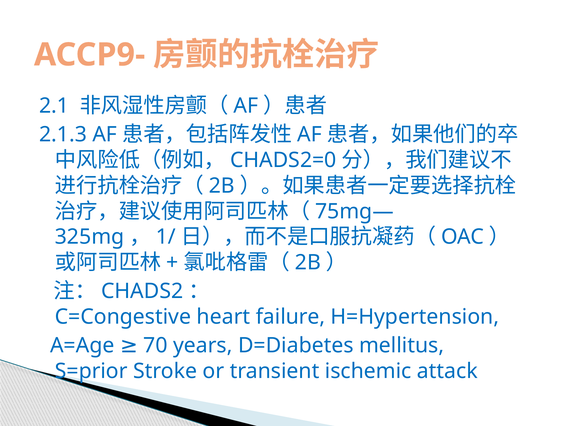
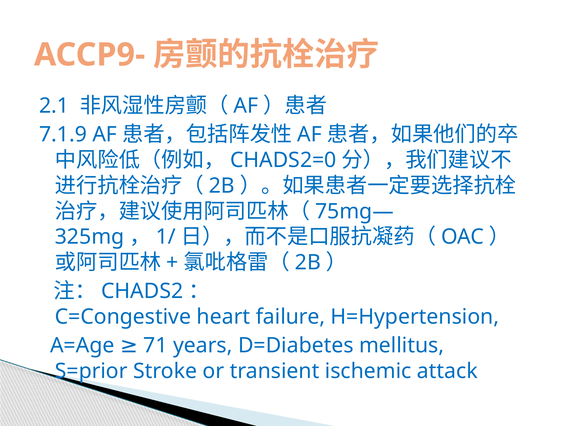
2.1.3: 2.1.3 -> 7.1.9
70: 70 -> 71
